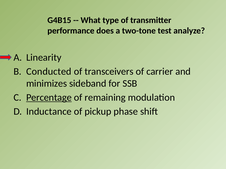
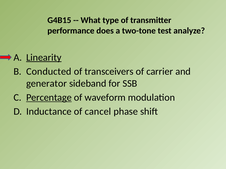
Linearity underline: none -> present
minimizes: minimizes -> generator
remaining: remaining -> waveform
pickup: pickup -> cancel
